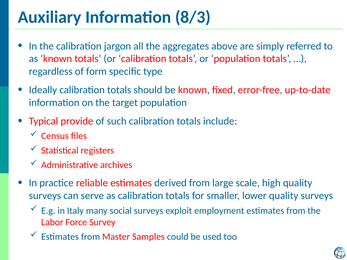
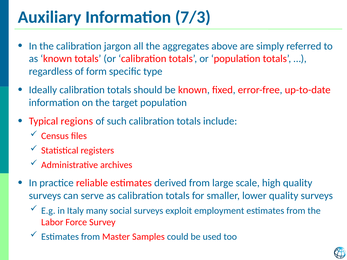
8/3: 8/3 -> 7/3
provide: provide -> regions
